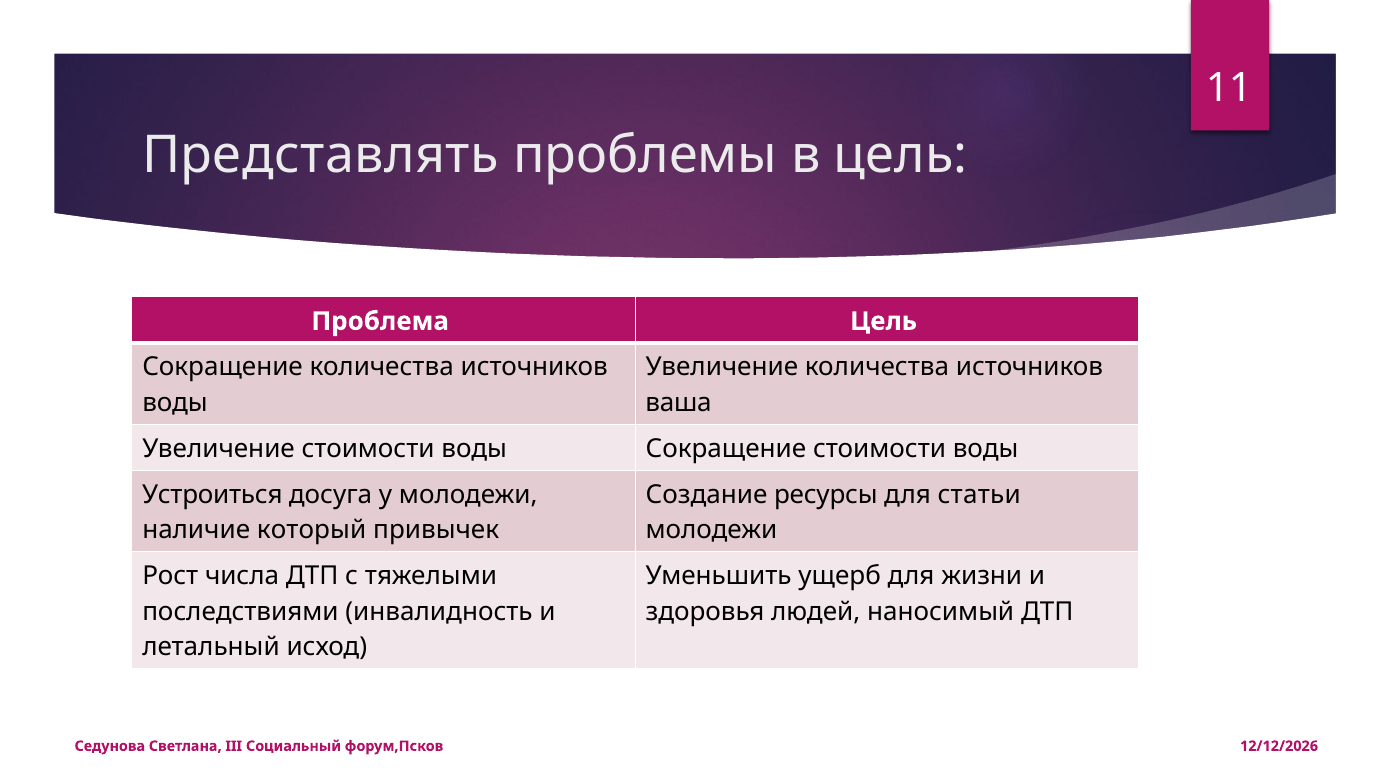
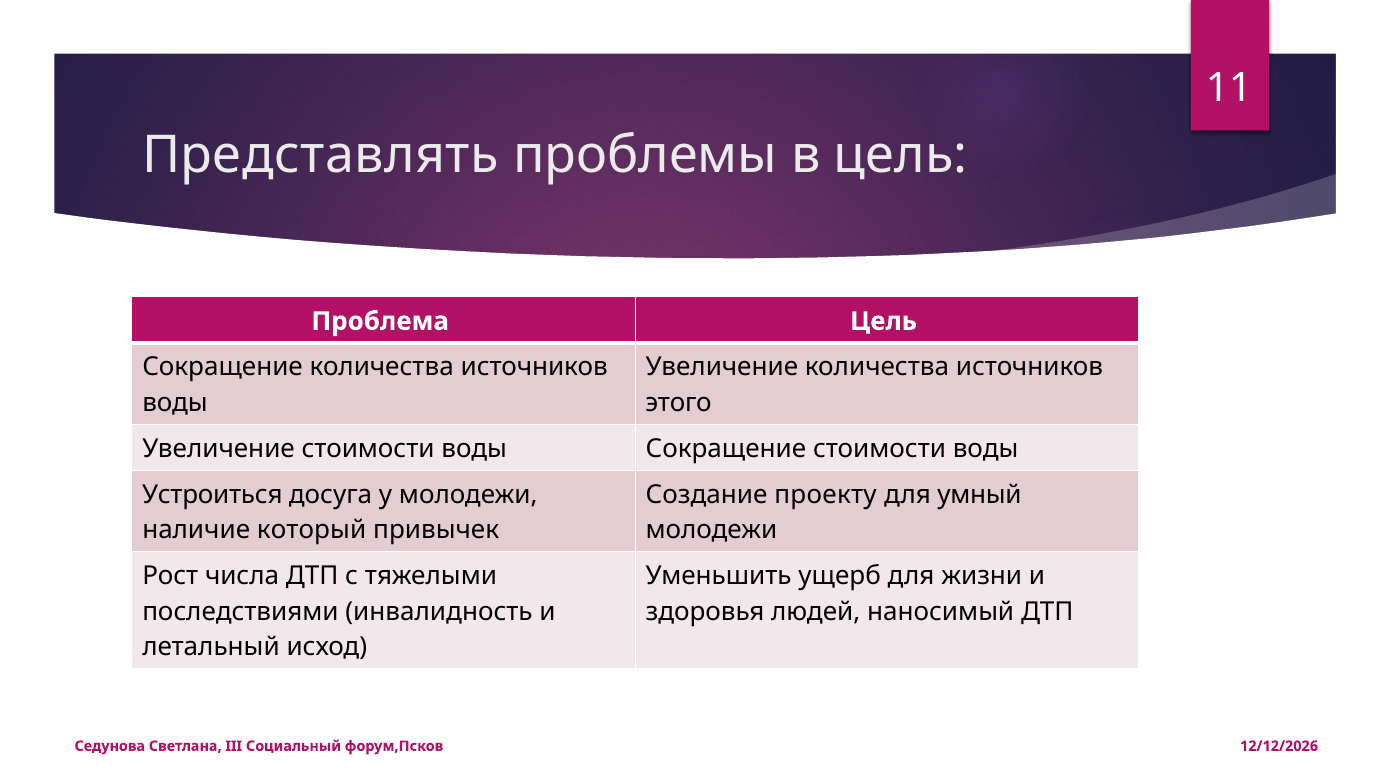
ваша: ваша -> этого
ресурсы: ресурсы -> проекту
статьи: статьи -> умный
